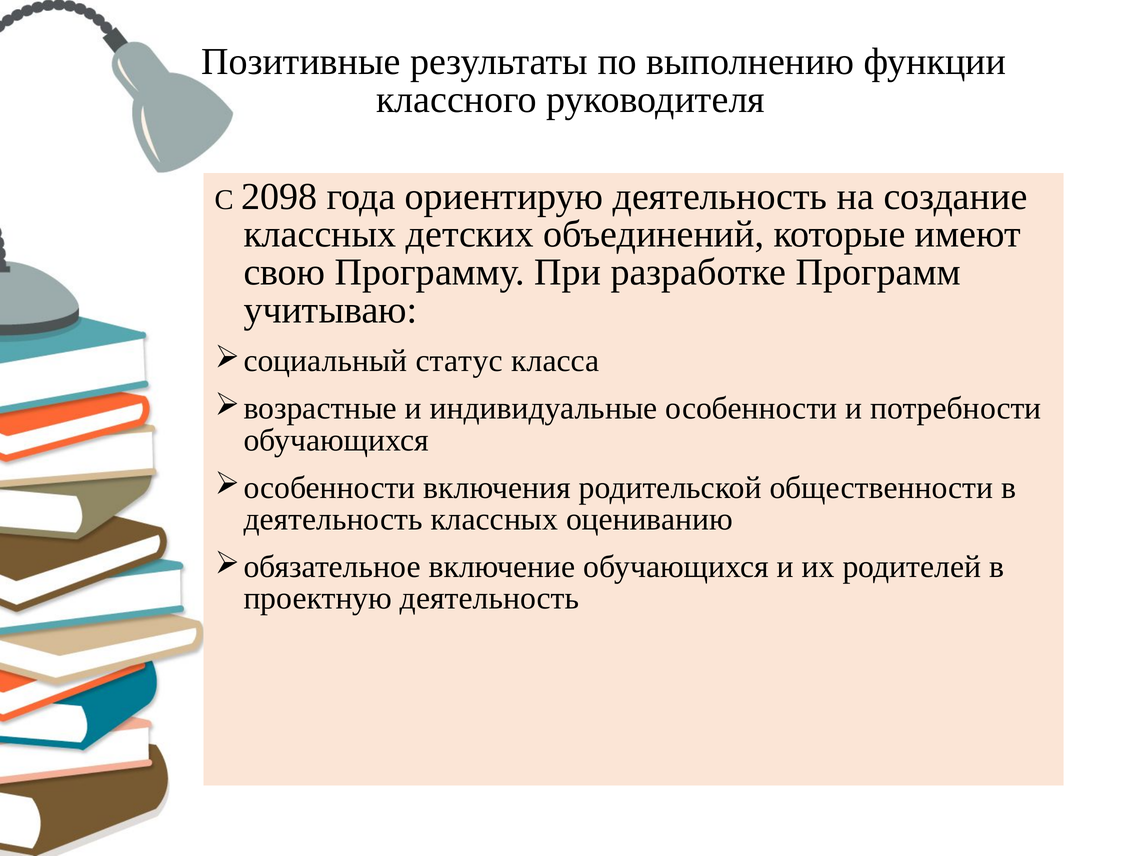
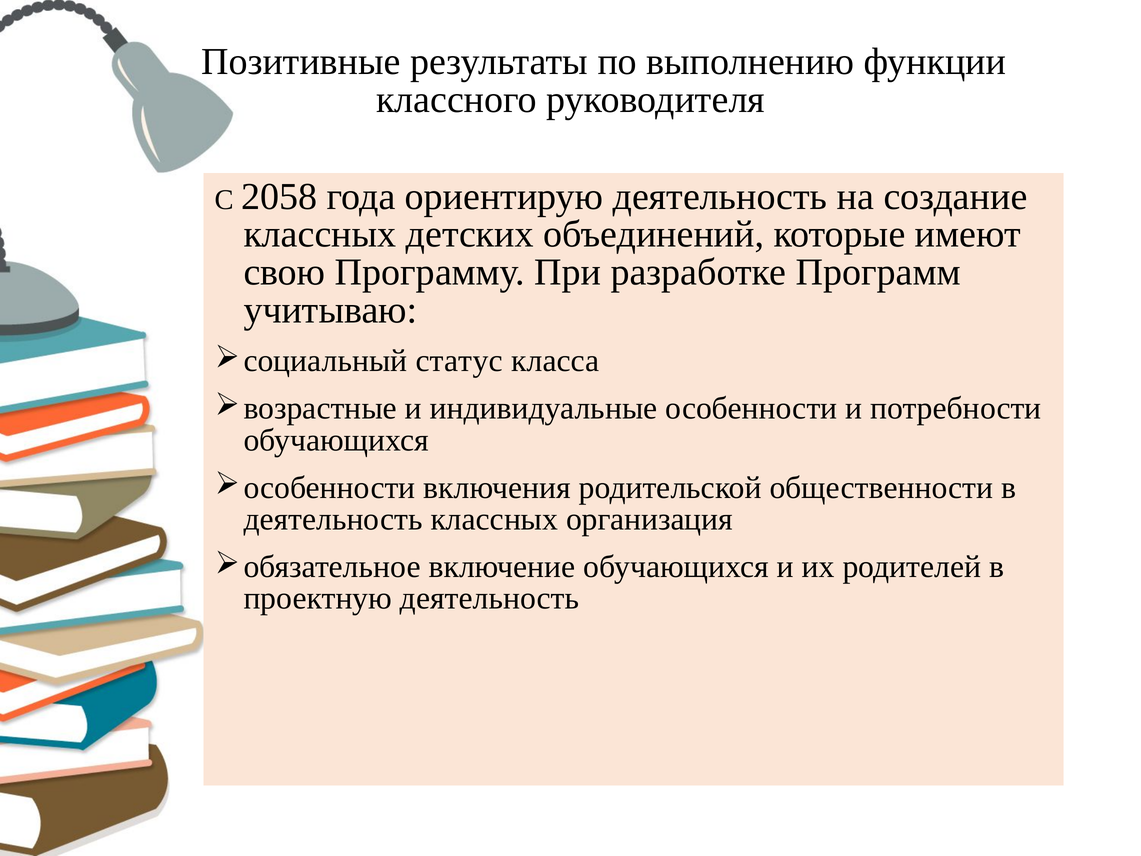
2098: 2098 -> 2058
оцениванию: оцениванию -> организация
